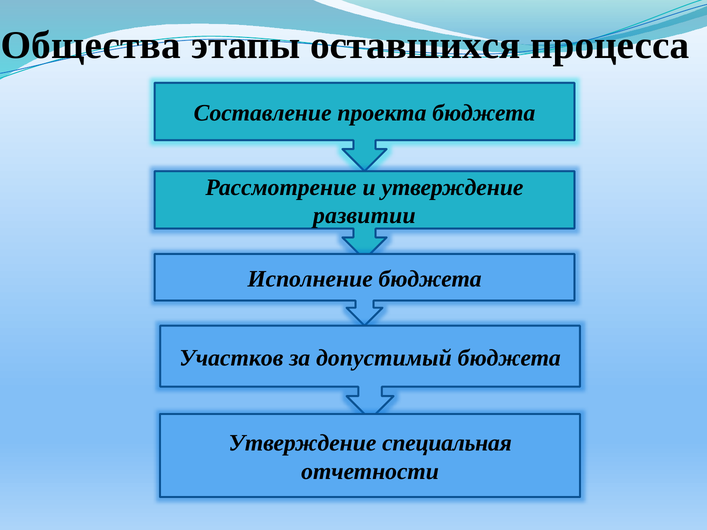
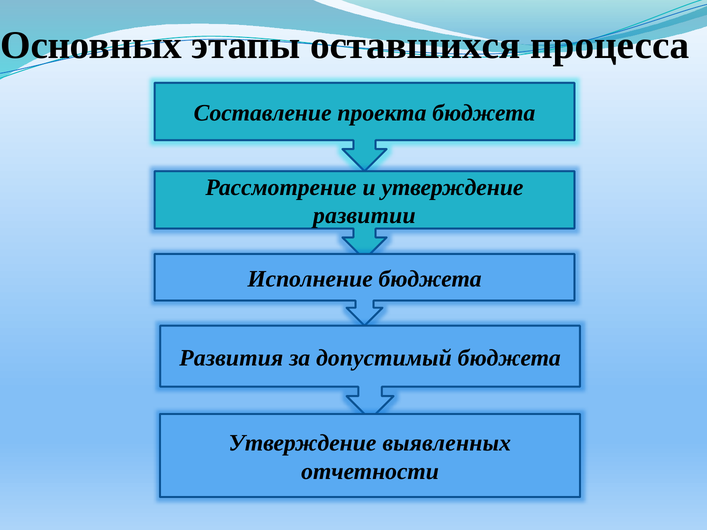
Общества: Общества -> Основных
Участков: Участков -> Развития
специальная: специальная -> выявленных
